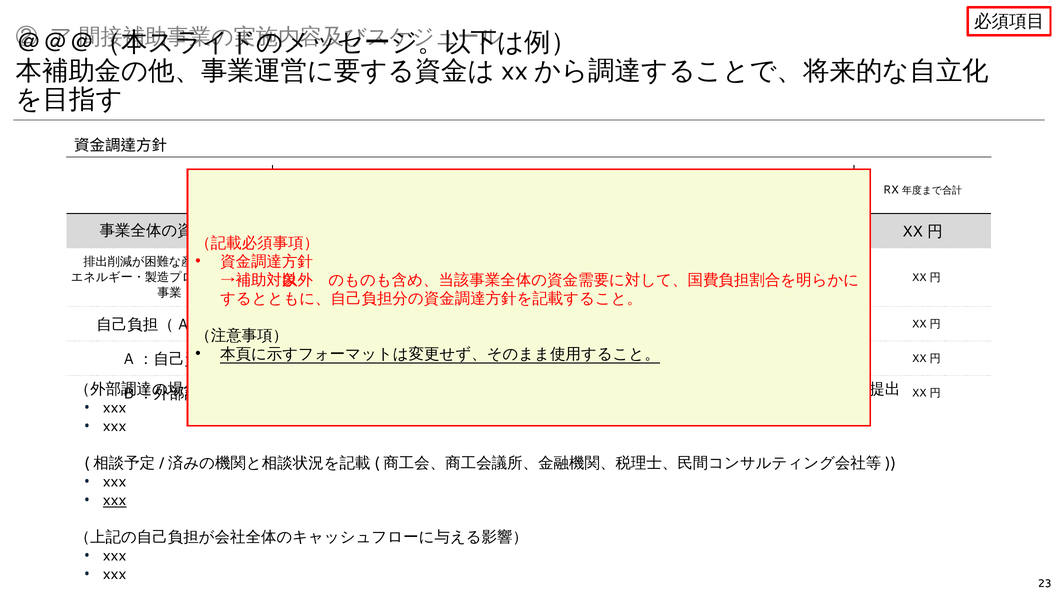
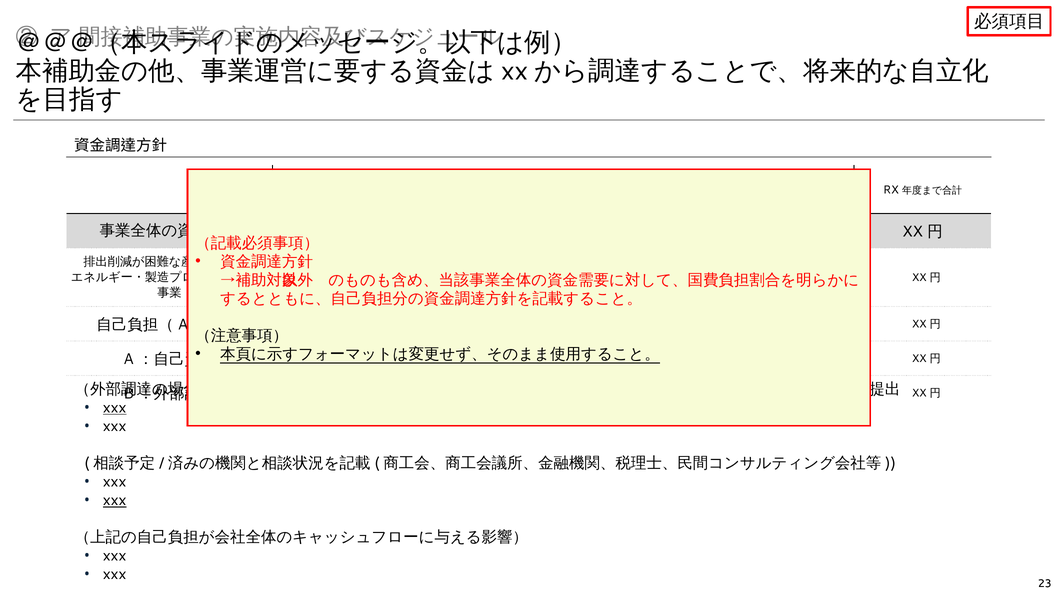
xxx at (115, 408) underline: none -> present
